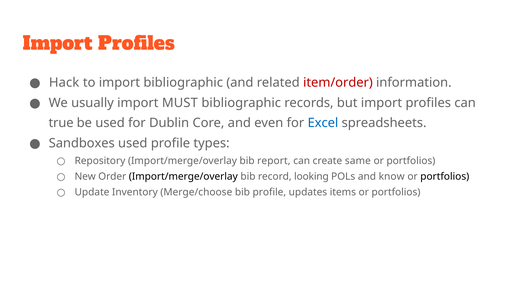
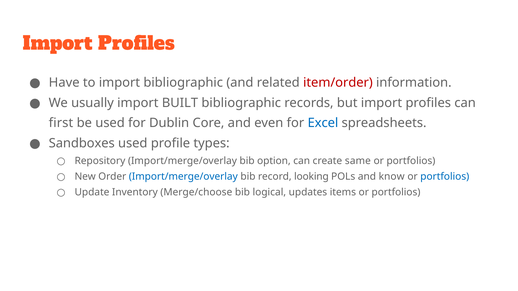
Hack: Hack -> Have
MUST: MUST -> BUILT
true: true -> first
report: report -> option
Import/merge/overlay at (183, 177) colour: black -> blue
portfolios at (445, 177) colour: black -> blue
bib profile: profile -> logical
